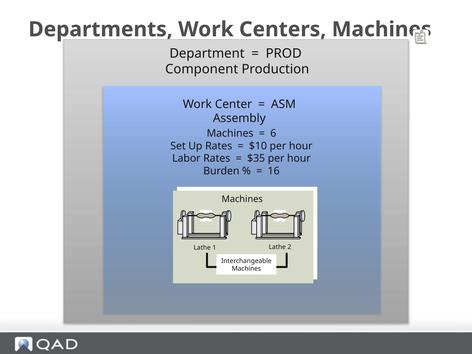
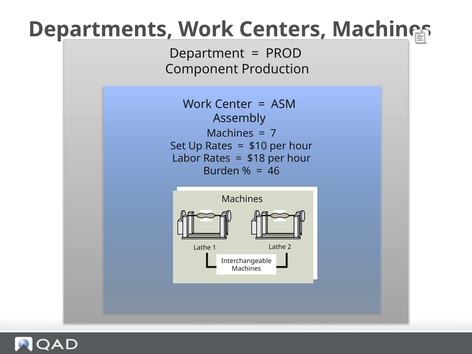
6: 6 -> 7
$35: $35 -> $18
16: 16 -> 46
